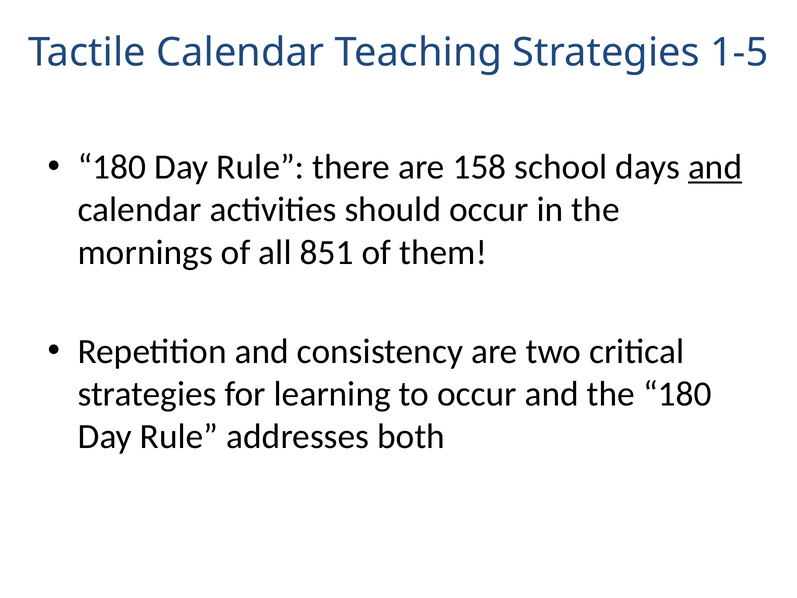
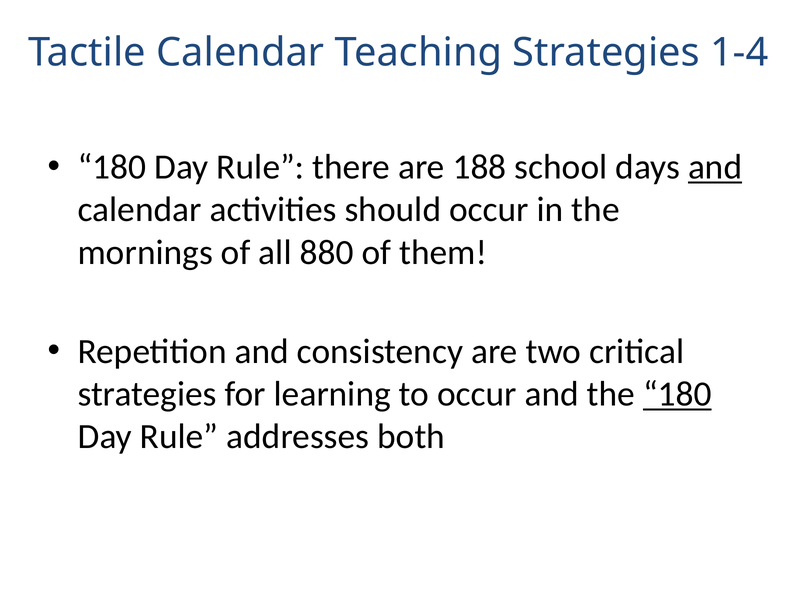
1-5: 1-5 -> 1-4
158: 158 -> 188
851: 851 -> 880
180 at (677, 394) underline: none -> present
